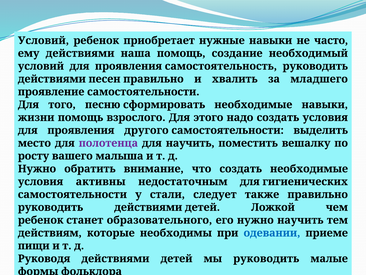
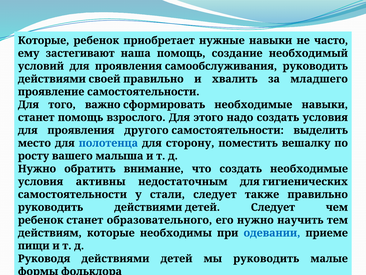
Условий at (43, 40): Условий -> Которые
ему действиями: действиями -> застегивают
самостоятельность: самостоятельность -> самообслуживания
песен: песен -> своей
песню: песню -> важно
жизни at (36, 117): жизни -> станет
полотенца colour: purple -> blue
для научить: научить -> сторону
детей Ложкой: Ложкой -> Следует
